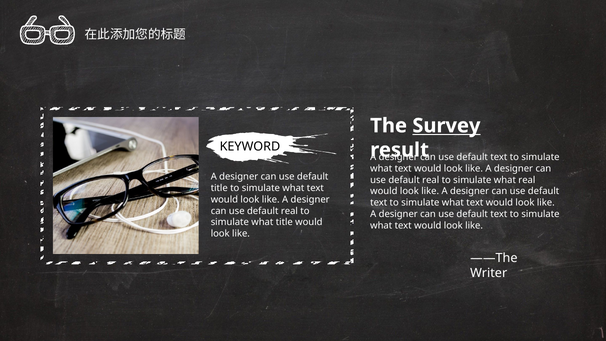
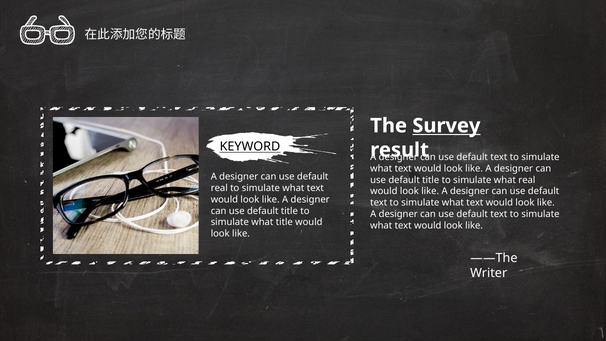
KEYWORD underline: none -> present
real at (431, 180): real -> title
title at (219, 188): title -> real
real at (289, 211): real -> title
